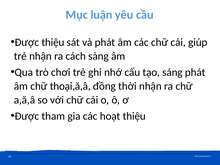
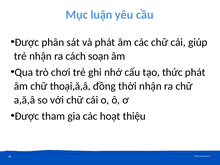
Được thiệu: thiệu -> phân
sàng: sàng -> soạn
sáng: sáng -> thức
